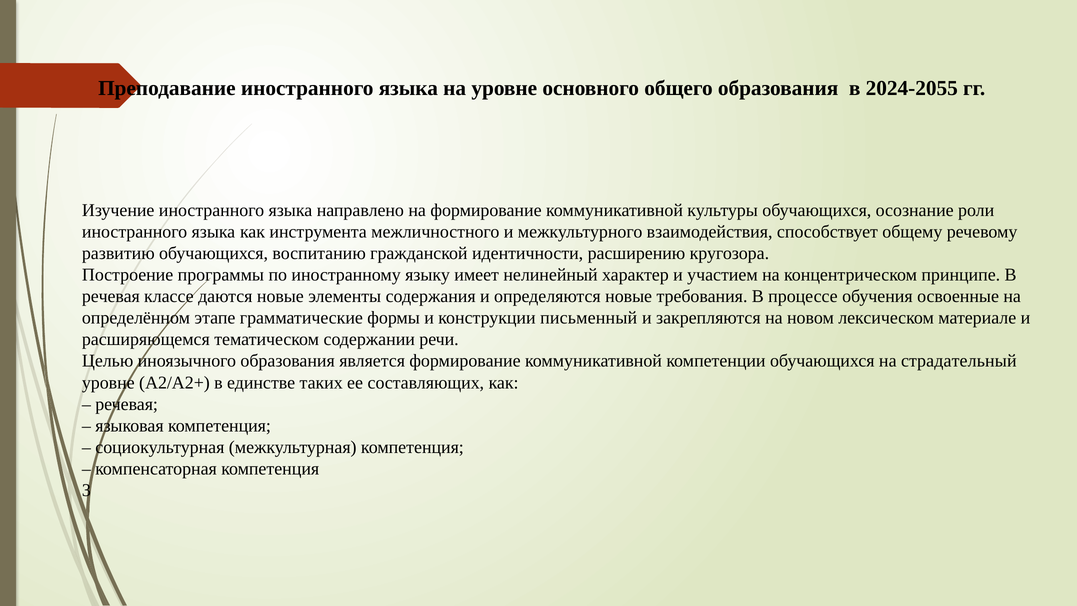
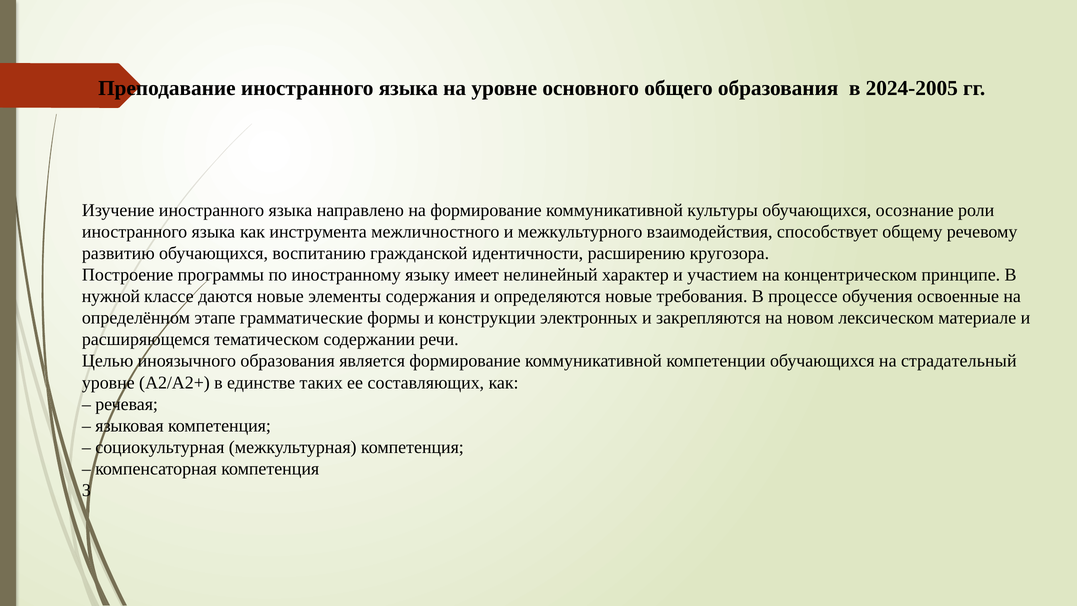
2024-2055: 2024-2055 -> 2024-2005
речевая at (111, 296): речевая -> нужной
письменный: письменный -> электронных
